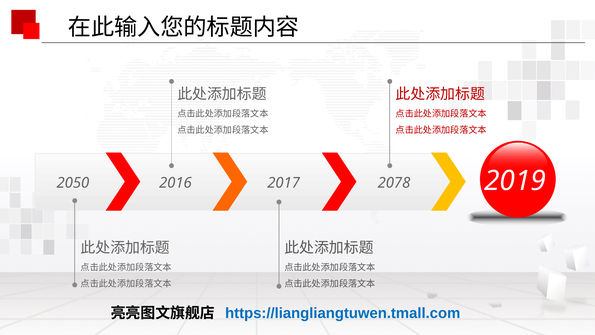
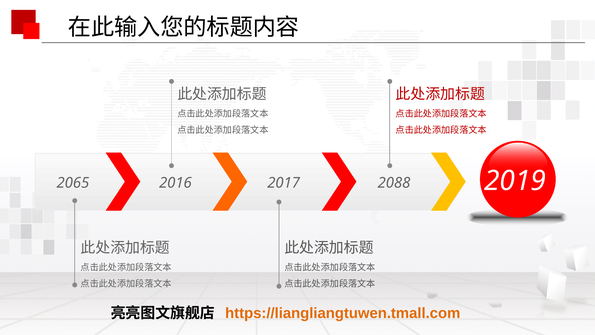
2050: 2050 -> 2065
2078: 2078 -> 2088
https://liangliangtuwen.tmall.com colour: blue -> orange
